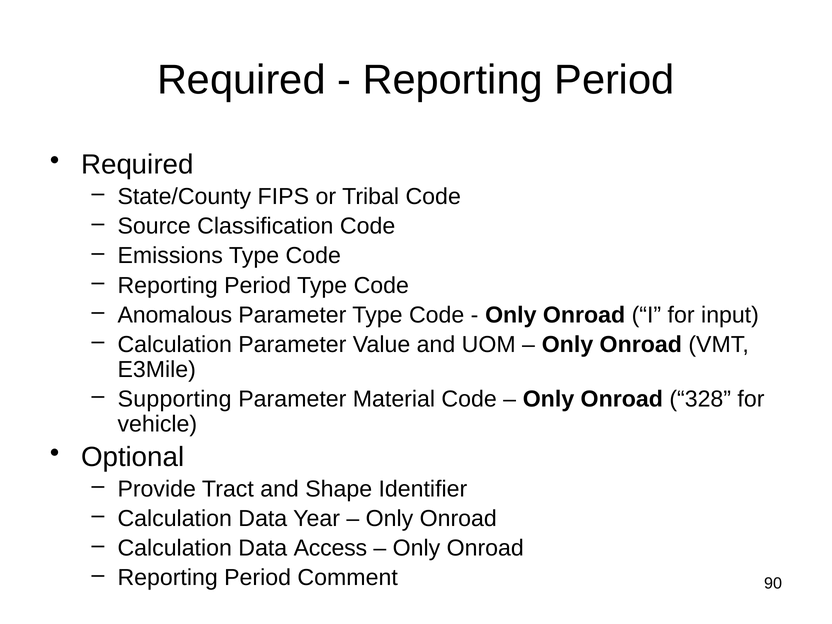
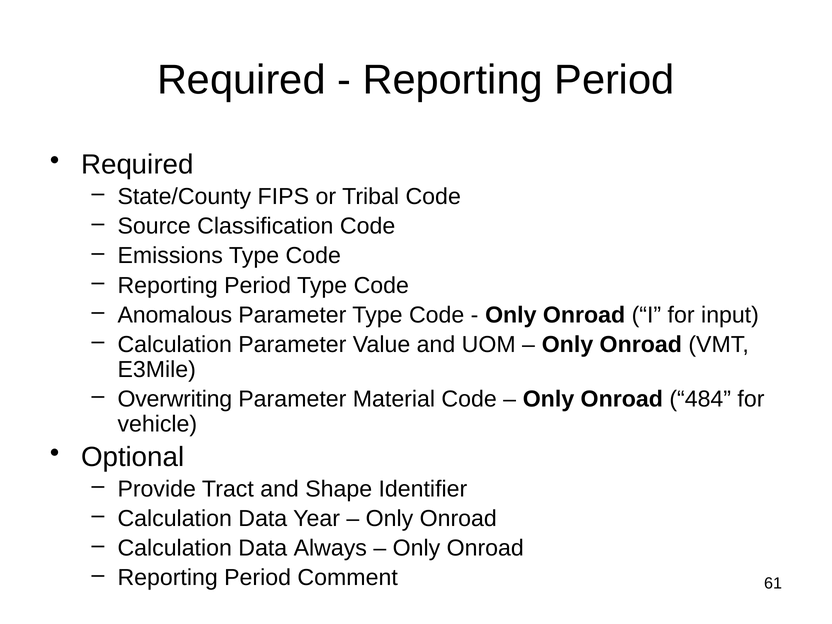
Supporting: Supporting -> Overwriting
328: 328 -> 484
Access: Access -> Always
90: 90 -> 61
